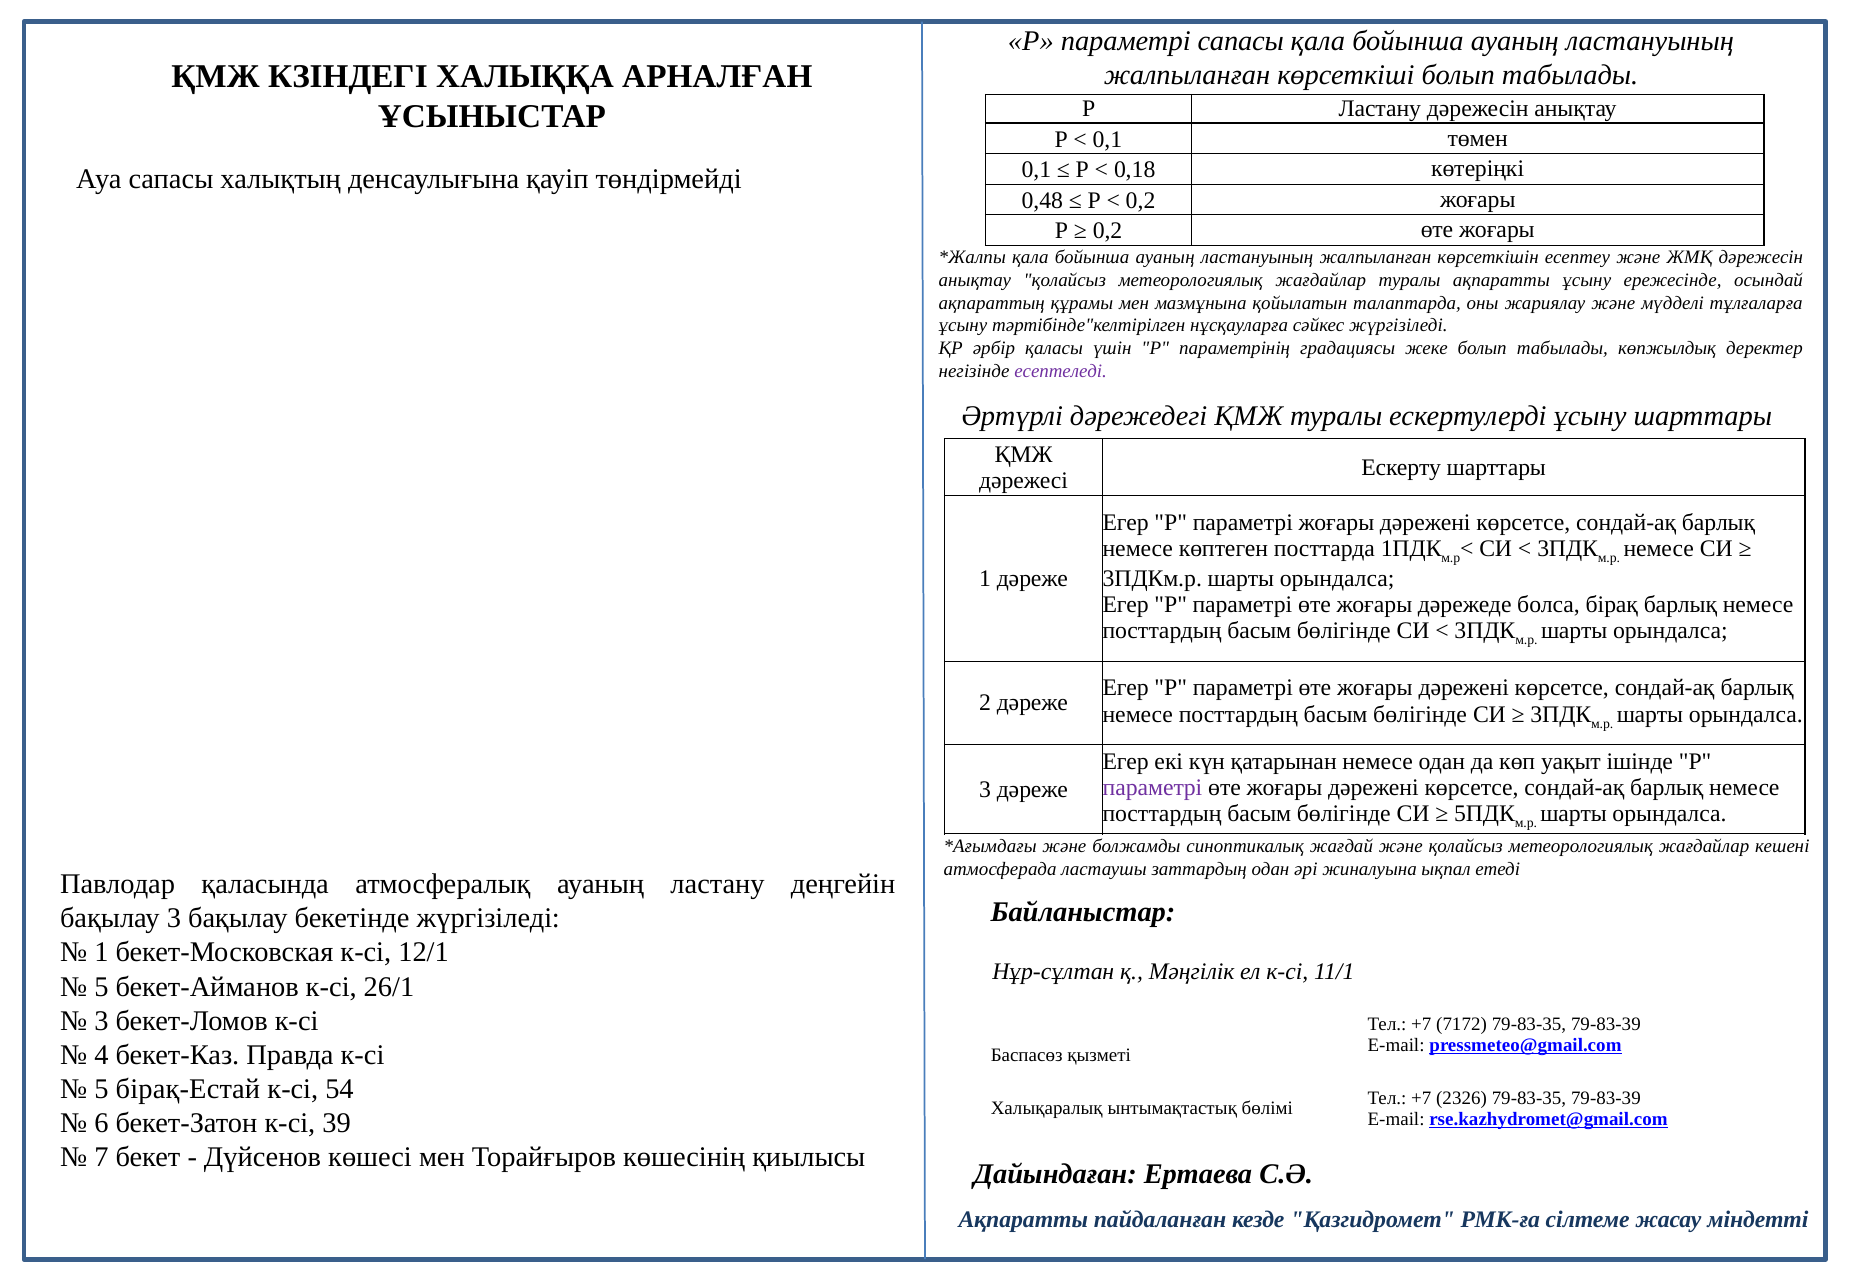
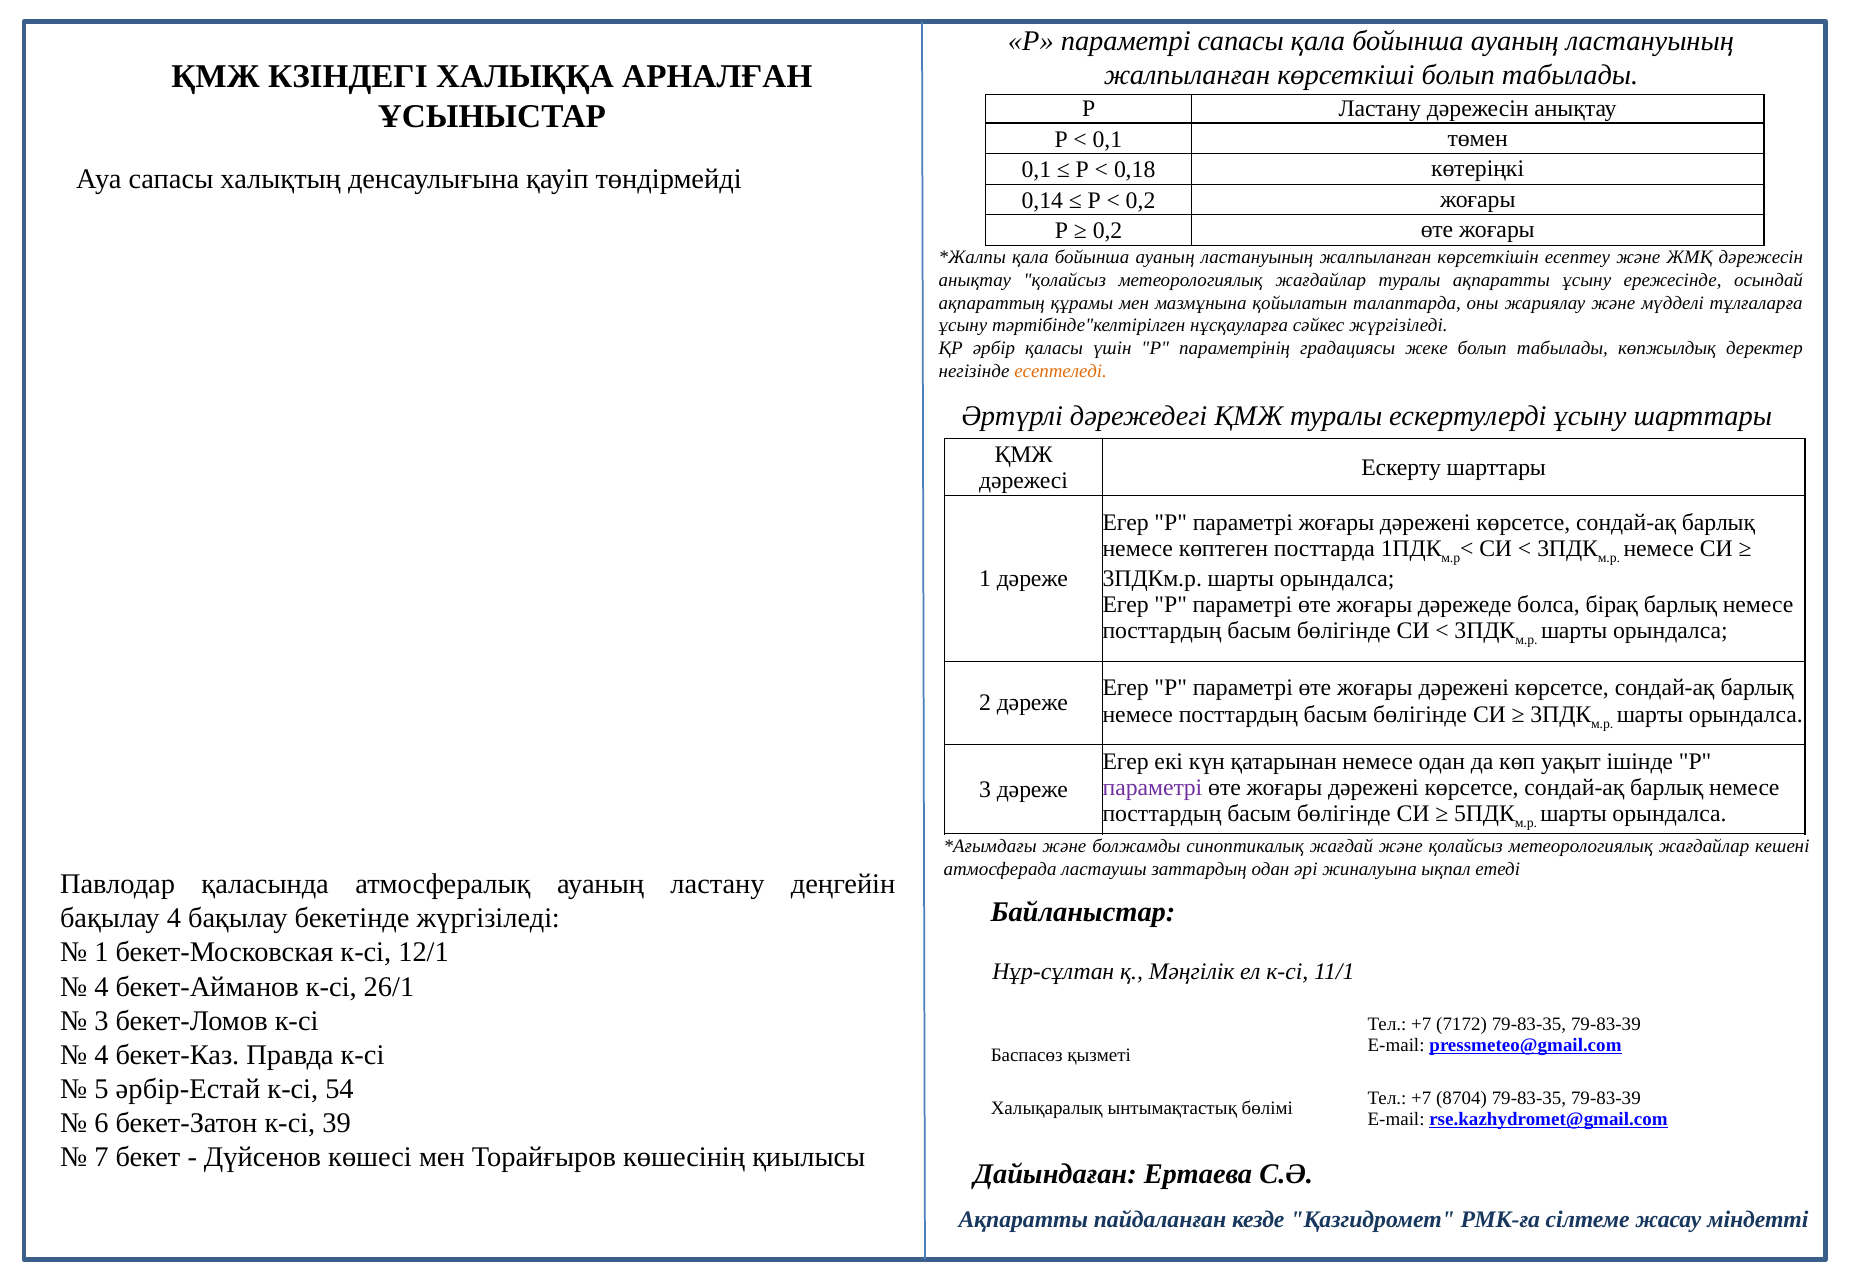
0,48: 0,48 -> 0,14
есептеледі colour: purple -> orange
бақылау 3: 3 -> 4
5 at (101, 987): 5 -> 4
бірақ-Естай: бірақ-Естай -> әрбір-Естай
2326: 2326 -> 8704
